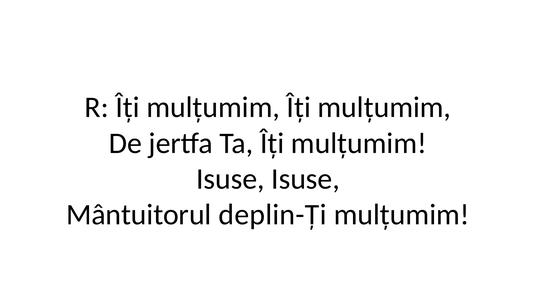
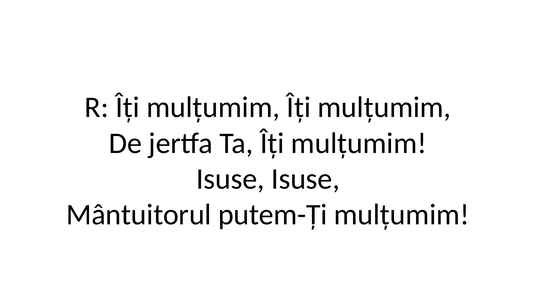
deplin-Ți: deplin-Ți -> putem-Ți
